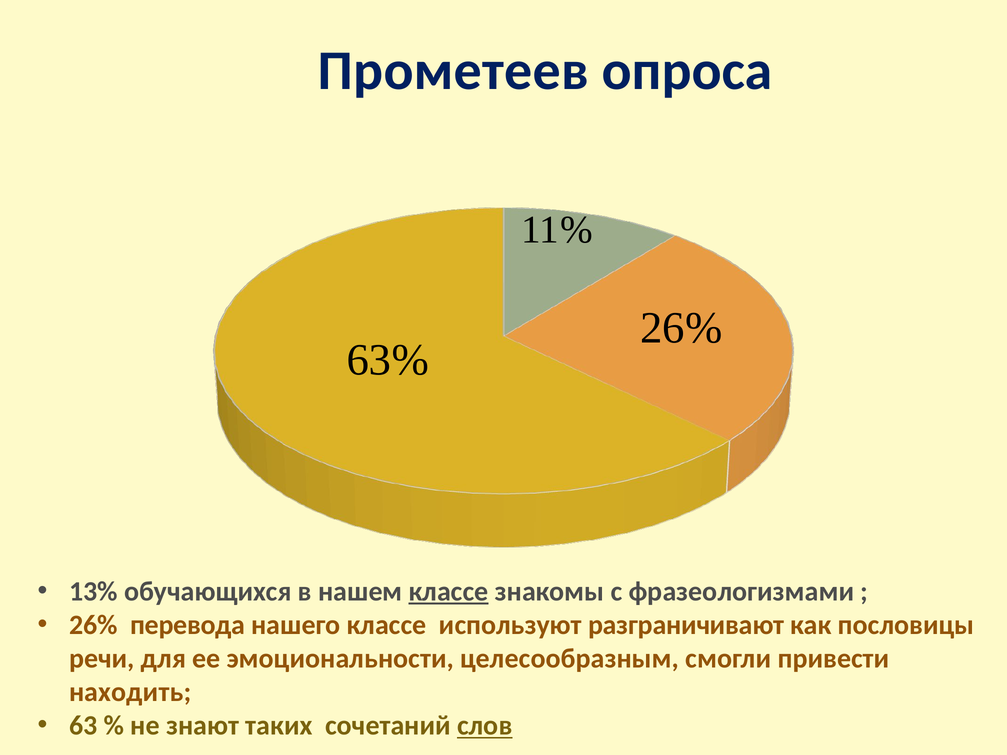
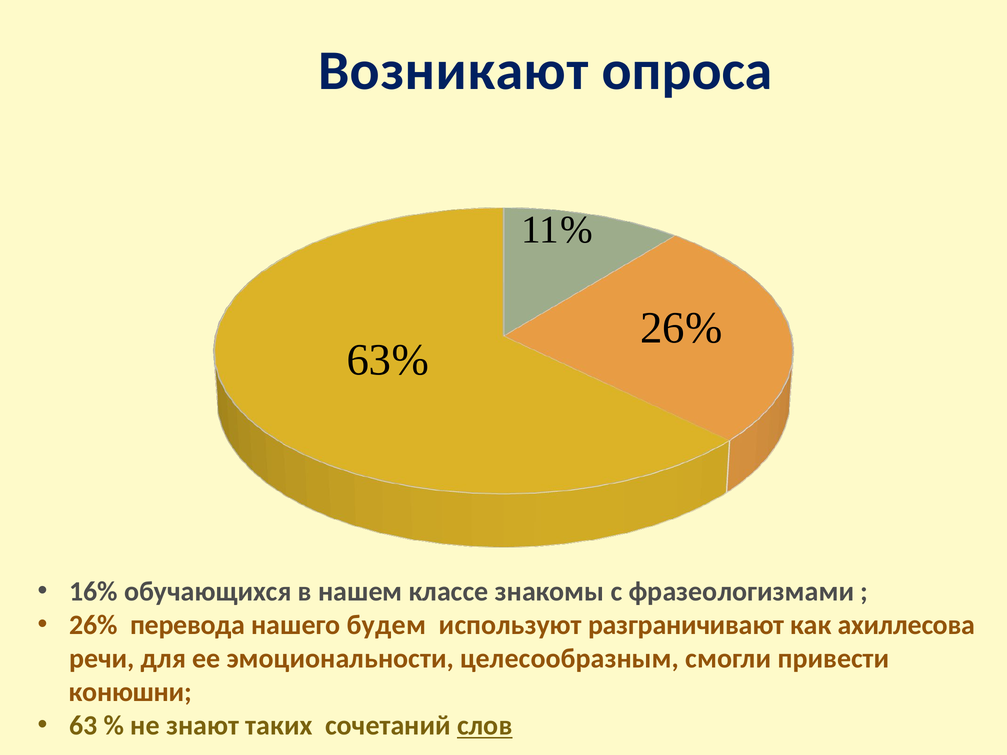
Прометеев: Прометеев -> Возникают
13%: 13% -> 16%
классе at (449, 592) underline: present -> none
нашего классе: классе -> будем
пословицы: пословицы -> ахиллесова
находить: находить -> конюшни
